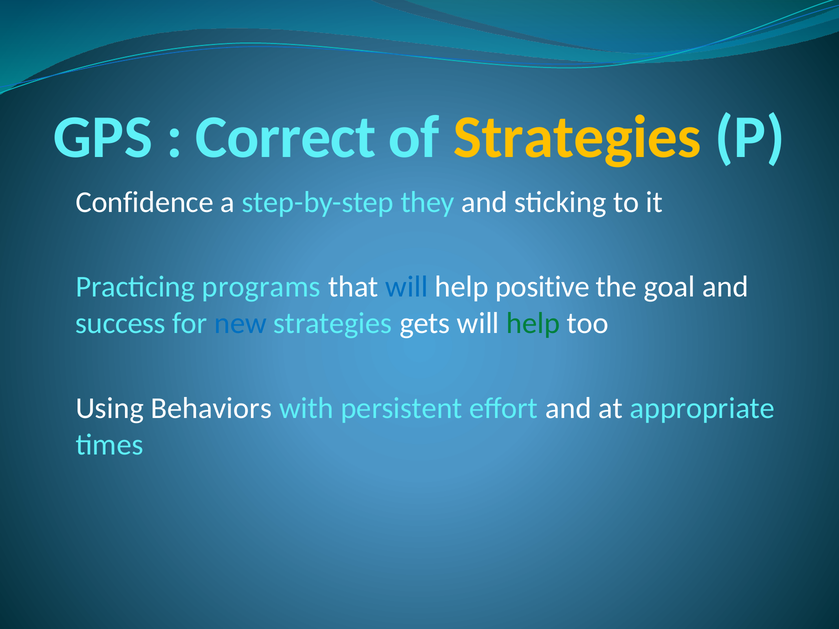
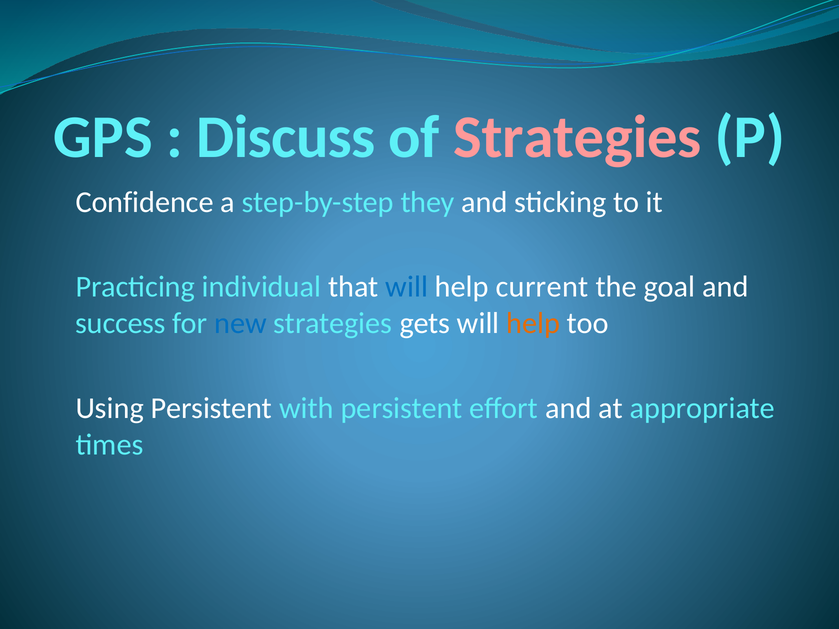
Correct: Correct -> Discuss
Strategies at (577, 137) colour: yellow -> pink
programs: programs -> individual
positive: positive -> current
help at (533, 323) colour: green -> orange
Using Behaviors: Behaviors -> Persistent
